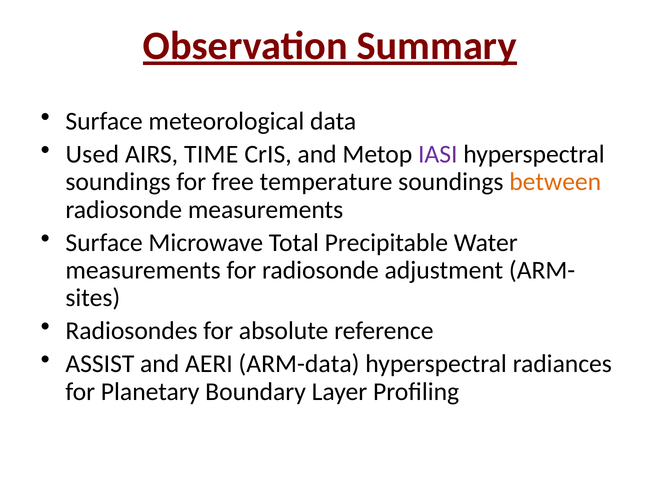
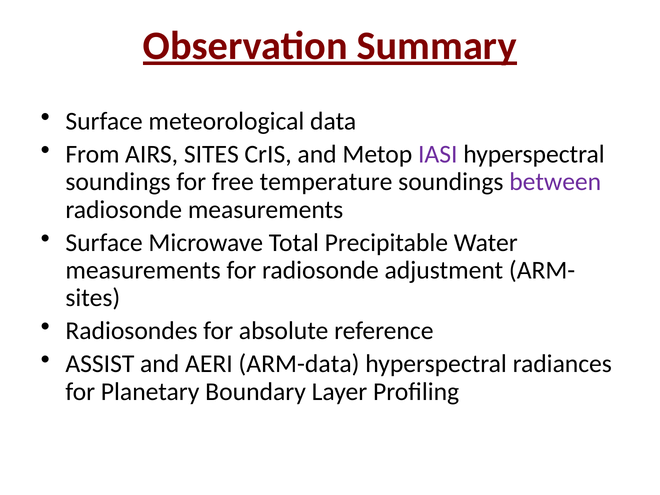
Used: Used -> From
AIRS TIME: TIME -> SITES
between colour: orange -> purple
